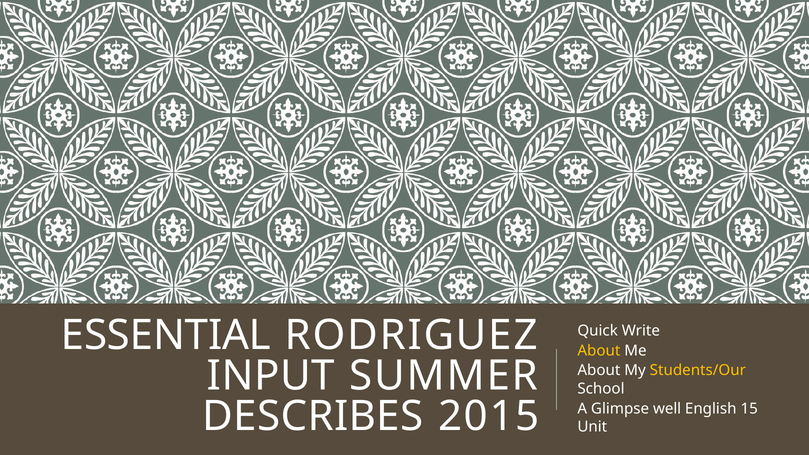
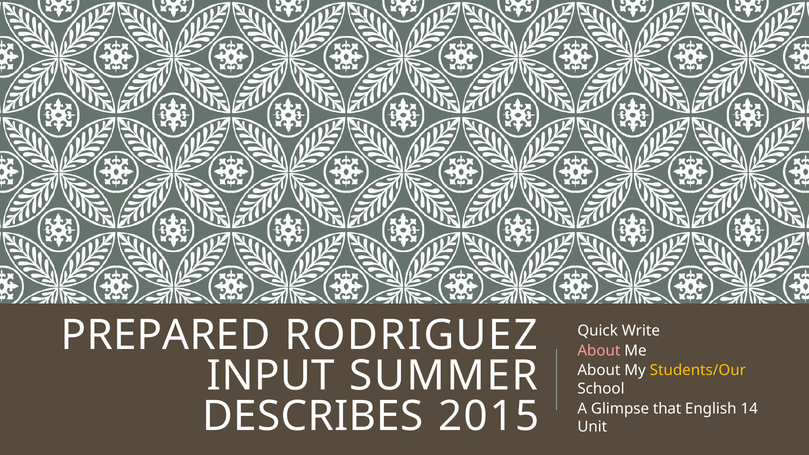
ESSENTIAL: ESSENTIAL -> PREPARED
About at (599, 351) colour: yellow -> pink
well: well -> that
15: 15 -> 14
